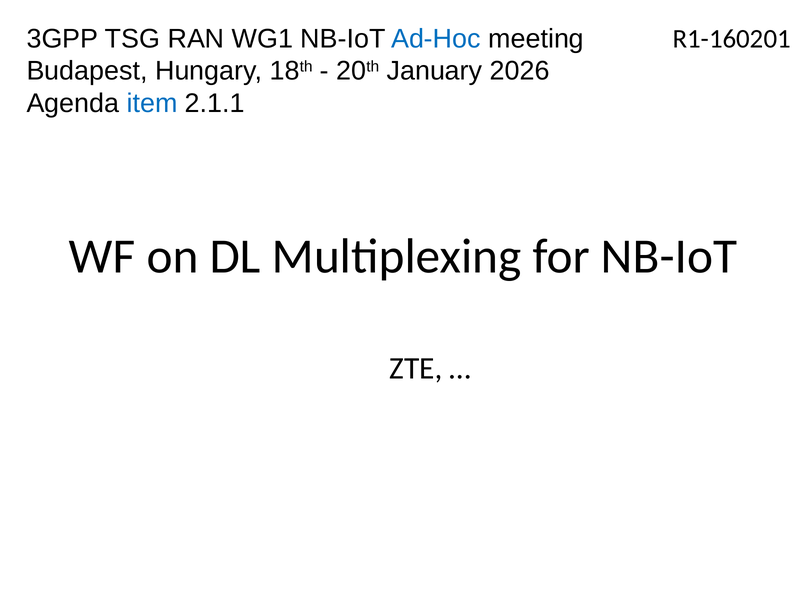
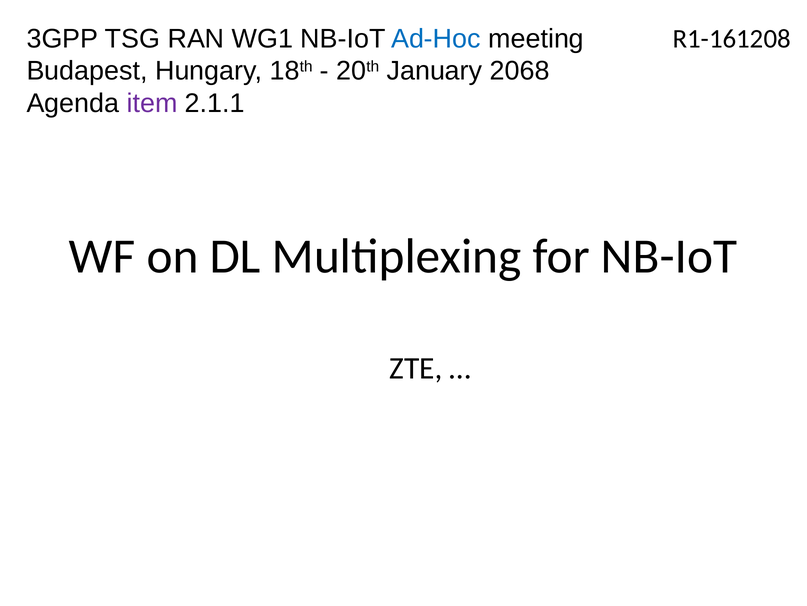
R1-160201: R1-160201 -> R1-161208
2026: 2026 -> 2068
item colour: blue -> purple
